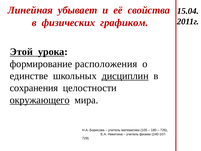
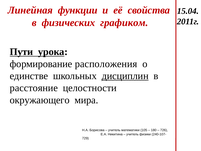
убывает: убывает -> функции
Этой: Этой -> Пути
сохранения: сохранения -> расстояние
окружающего underline: present -> none
